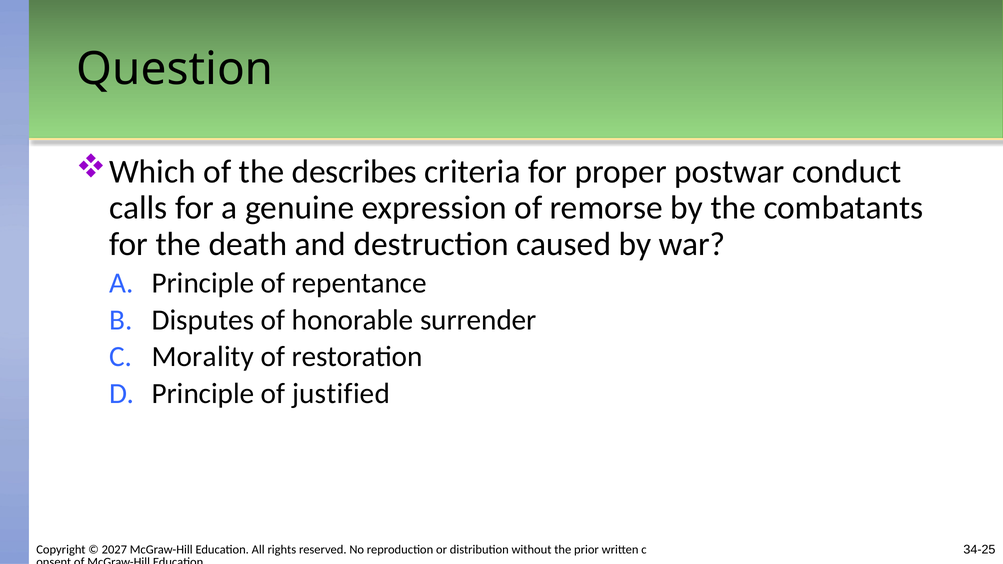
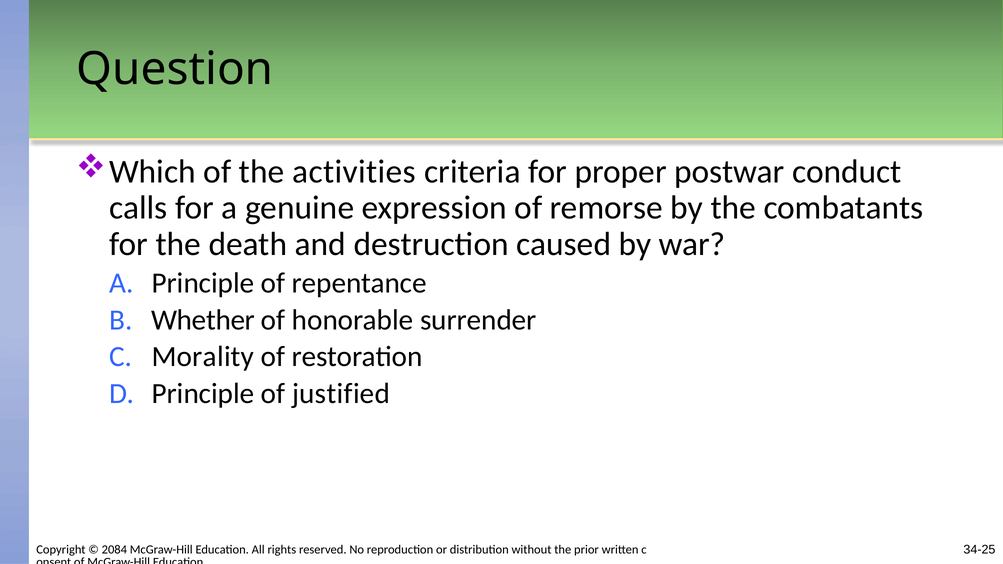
describes: describes -> activities
Disputes: Disputes -> Whether
2027: 2027 -> 2084
